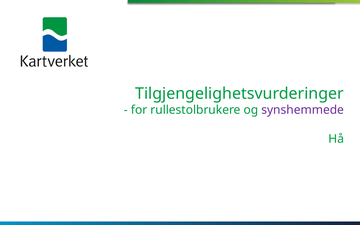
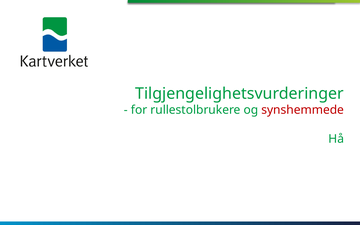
synshemmede colour: purple -> red
